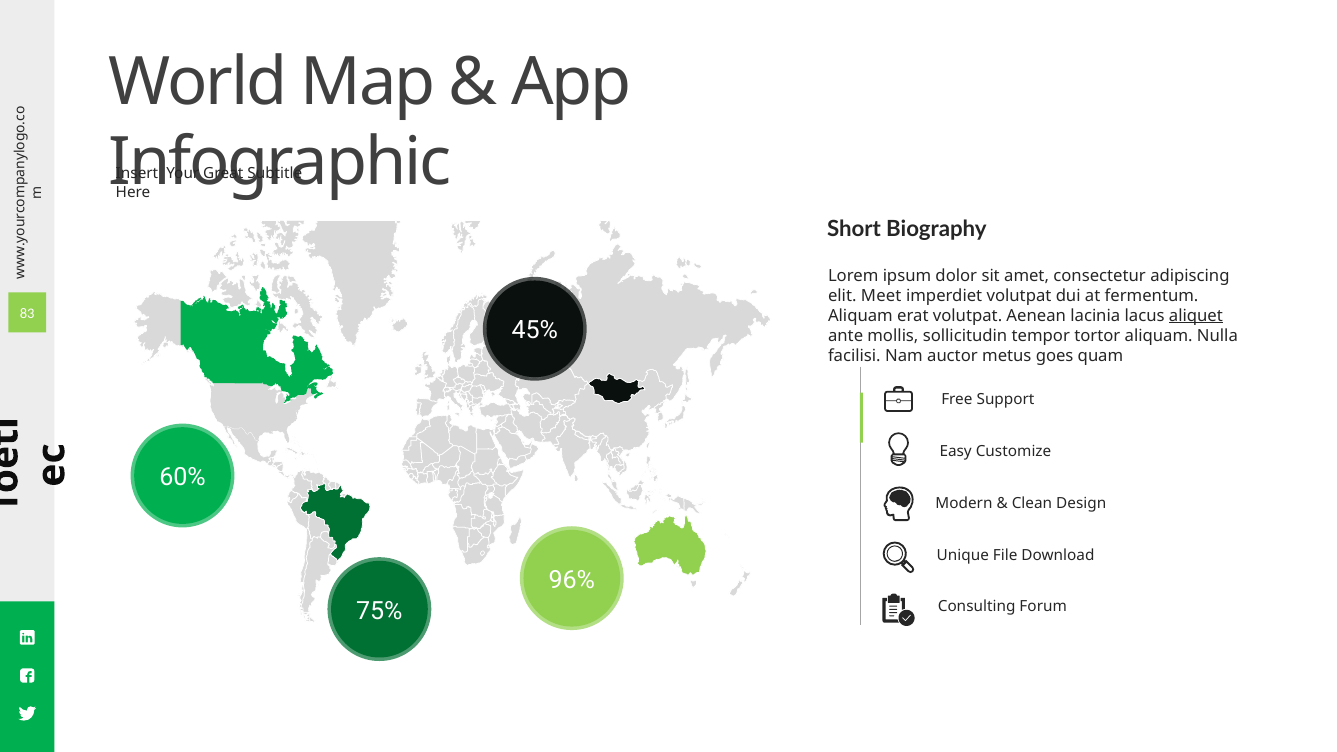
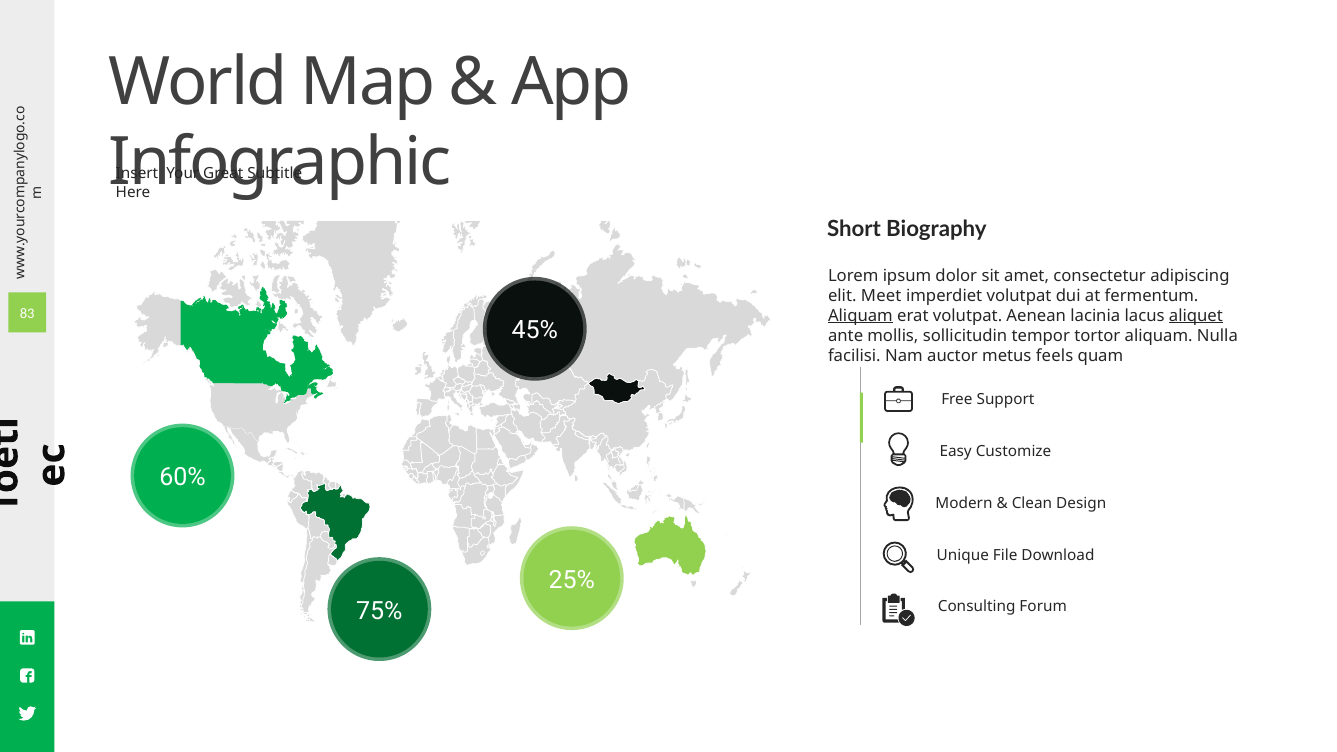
Aliquam at (860, 316) underline: none -> present
goes: goes -> feels
96%: 96% -> 25%
